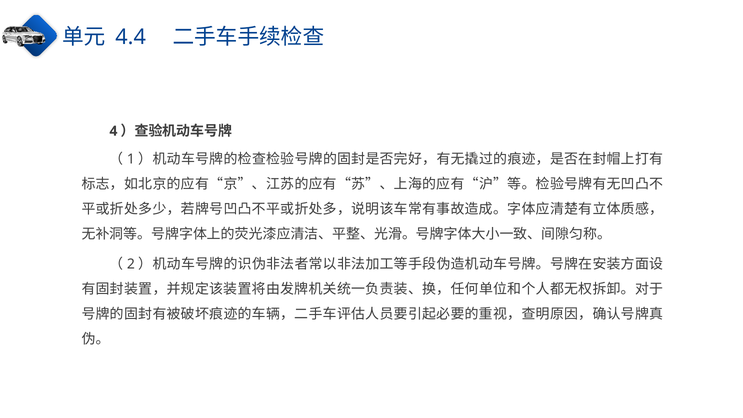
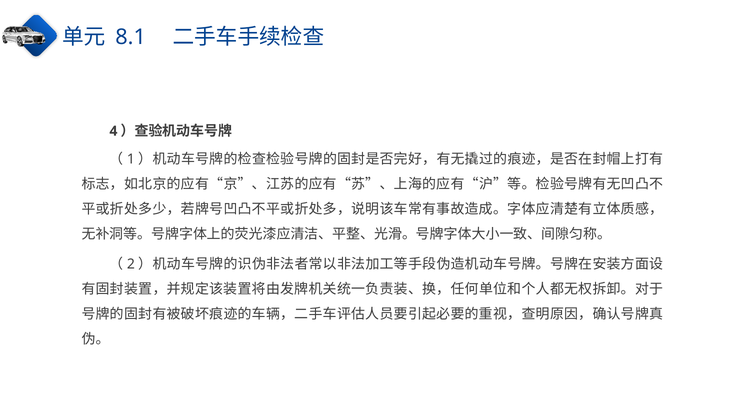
4.4: 4.4 -> 8.1
